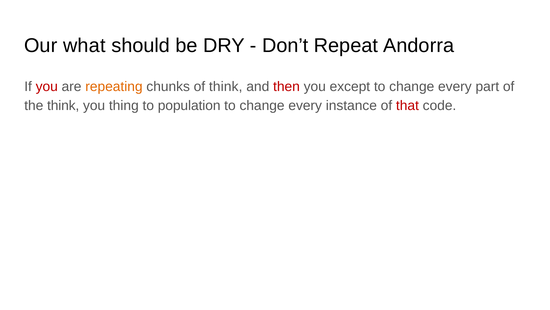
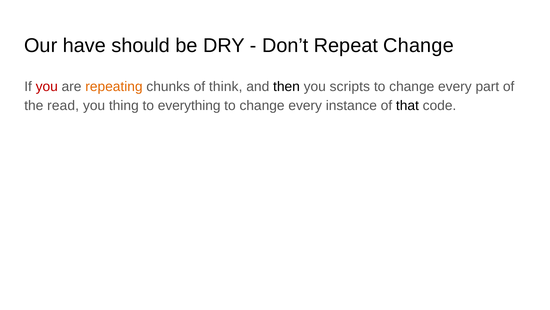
what: what -> have
Repeat Andorra: Andorra -> Change
then colour: red -> black
except: except -> scripts
the think: think -> read
population: population -> everything
that colour: red -> black
